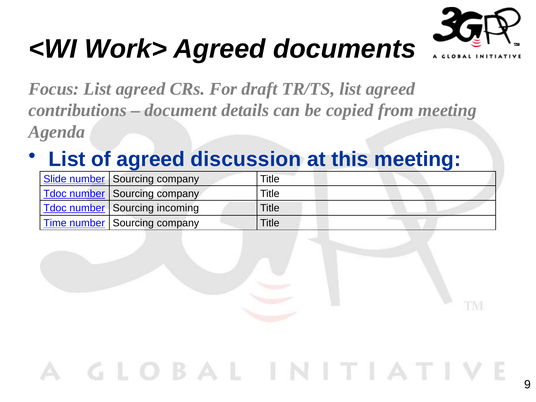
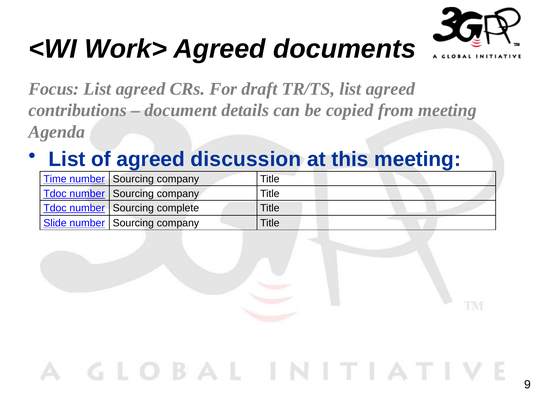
Slide: Slide -> Time
incoming: incoming -> complete
Time: Time -> Slide
